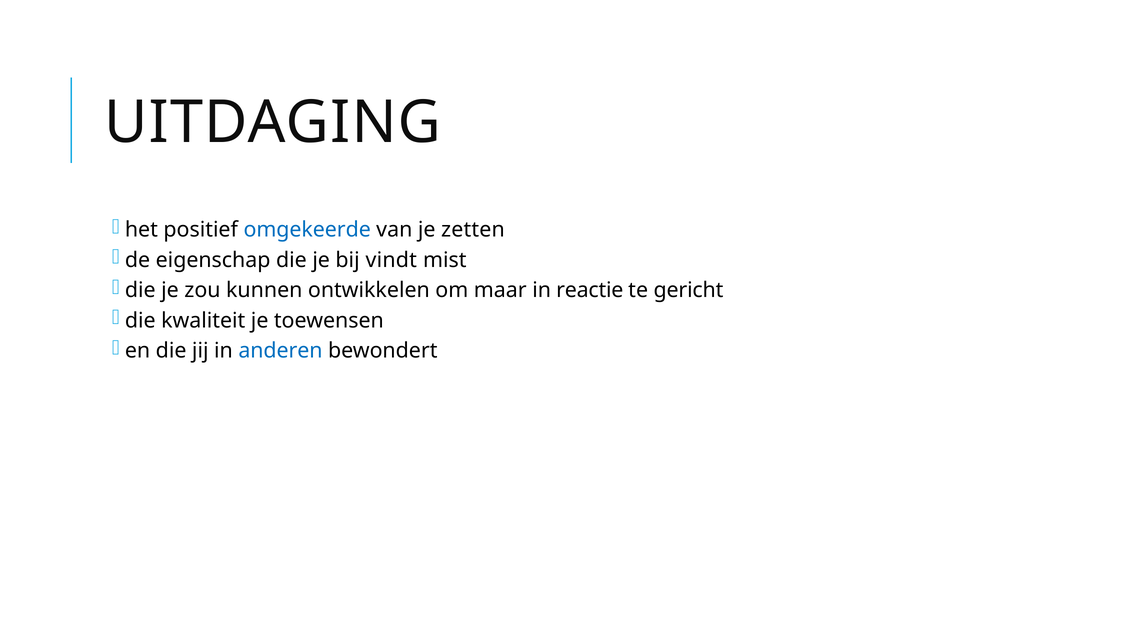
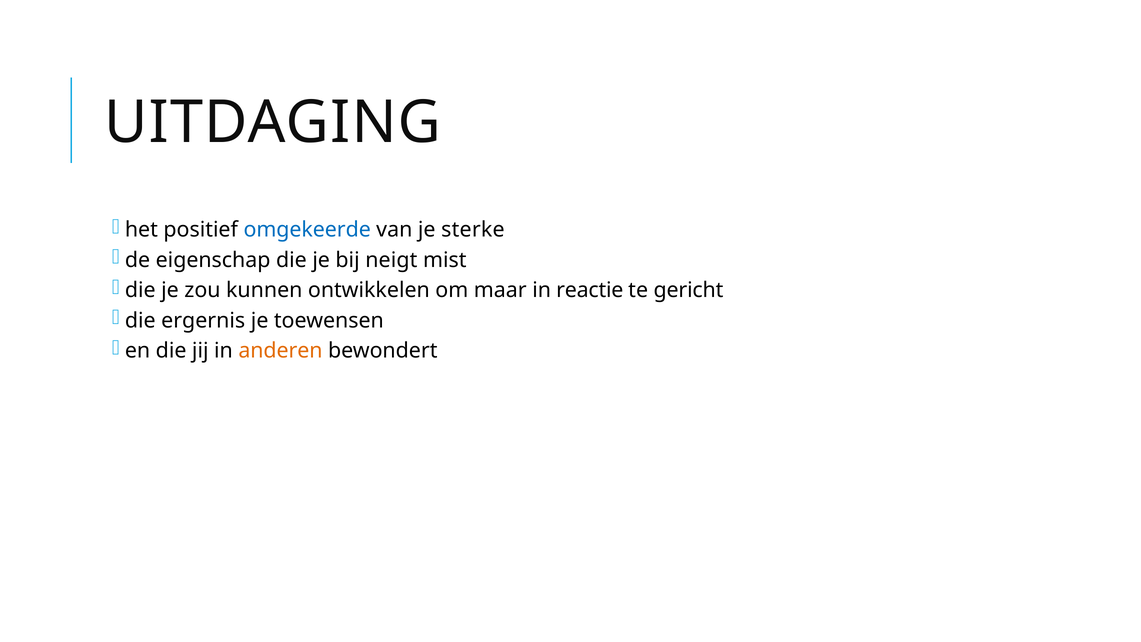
zetten: zetten -> sterke
vindt: vindt -> neigt
kwaliteit: kwaliteit -> ergernis
anderen colour: blue -> orange
